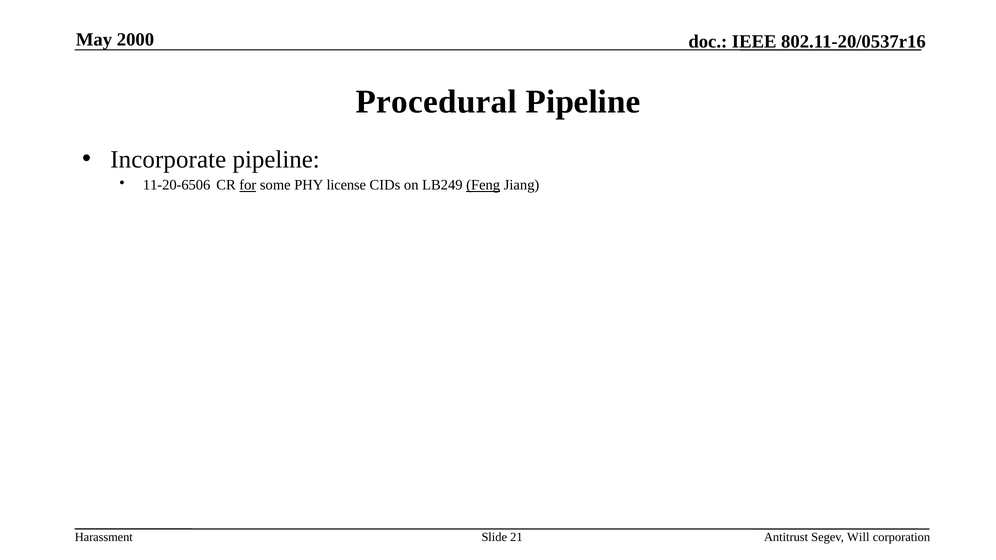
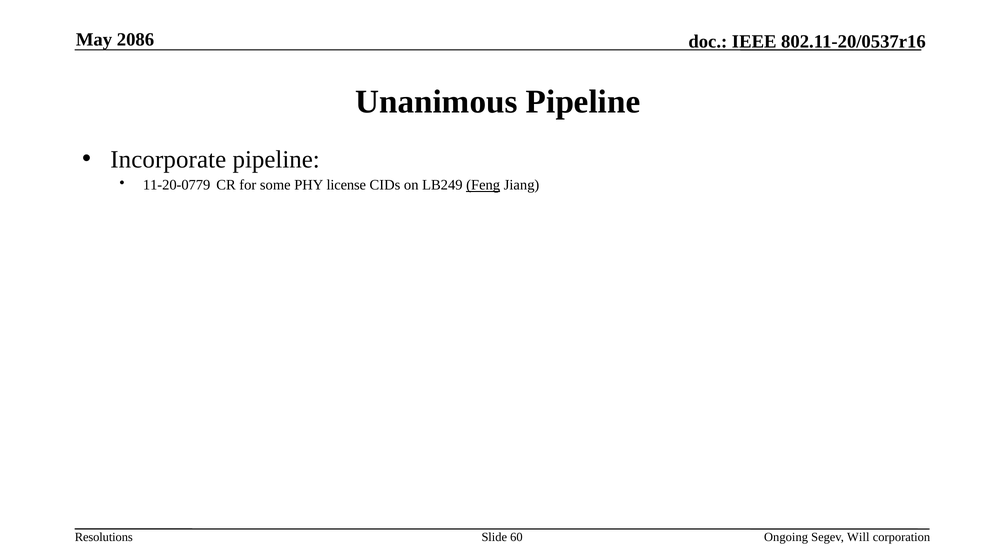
2000: 2000 -> 2086
Procedural: Procedural -> Unanimous
11-20-6506: 11-20-6506 -> 11-20-0779
for underline: present -> none
Harassment: Harassment -> Resolutions
21: 21 -> 60
Antitrust: Antitrust -> Ongoing
